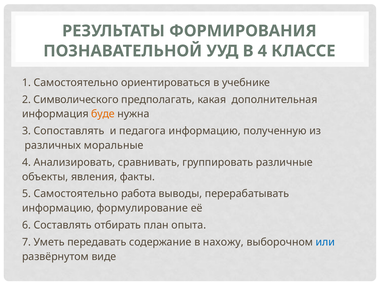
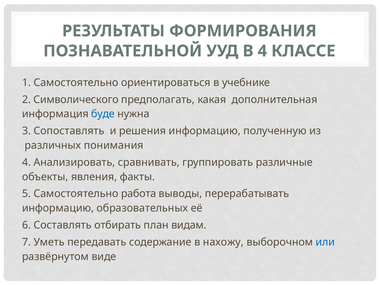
буде colour: orange -> blue
педагога: педагога -> решения
моральные: моральные -> понимания
формулирование: формулирование -> образовательных
опыта: опыта -> видам
